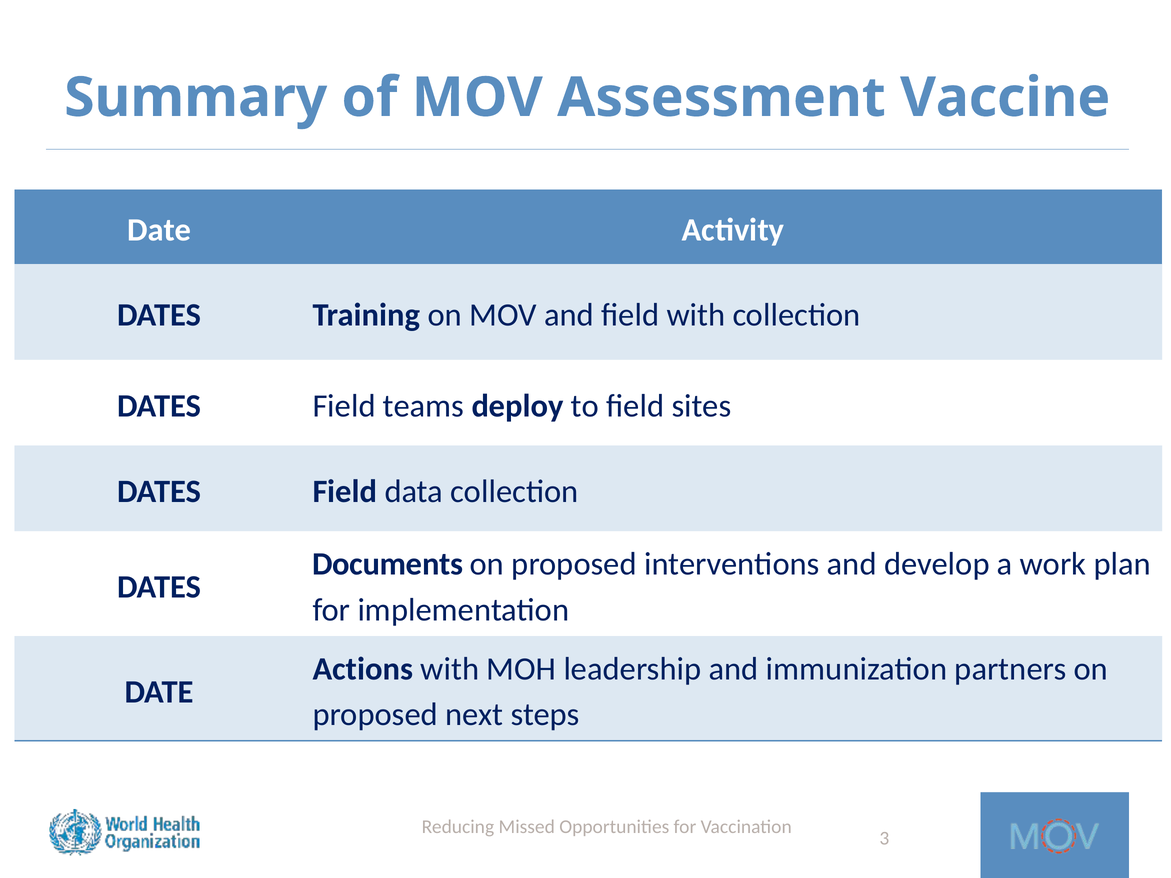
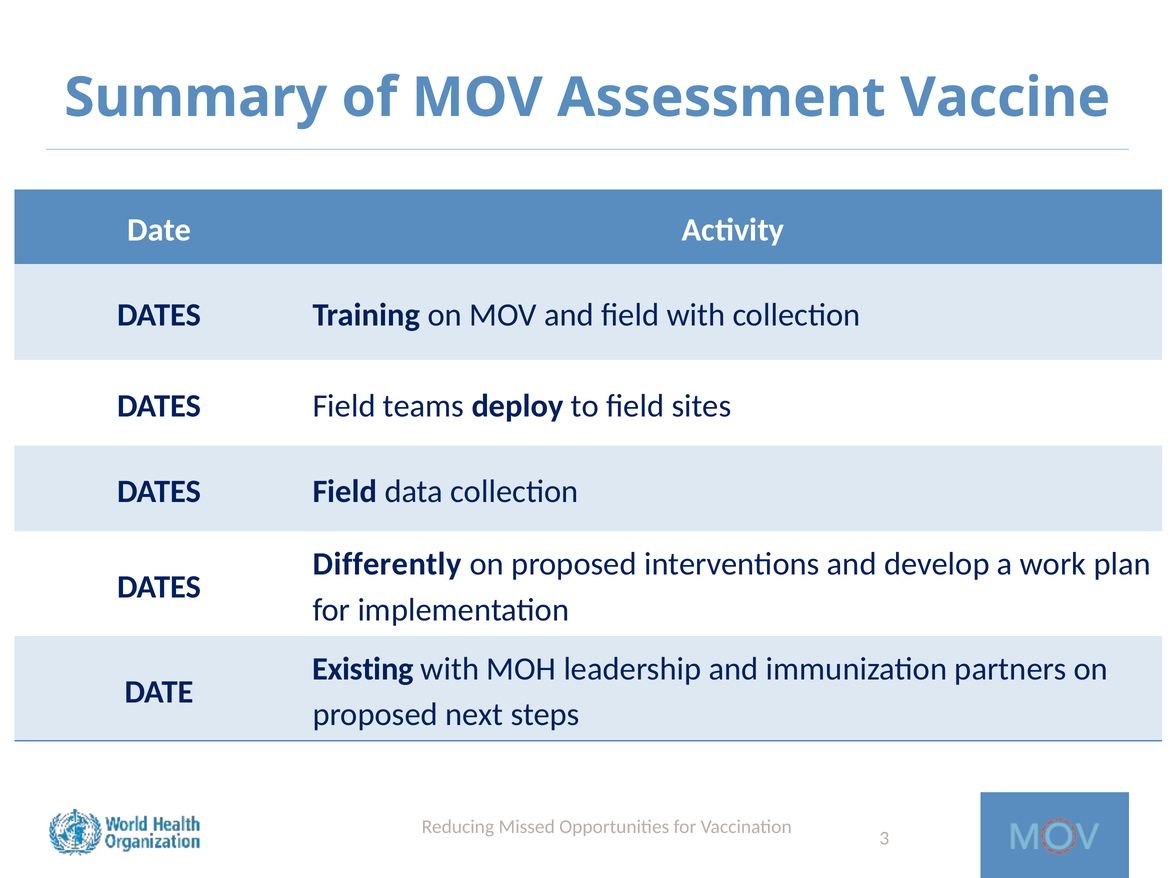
Documents: Documents -> Differently
Actions: Actions -> Existing
